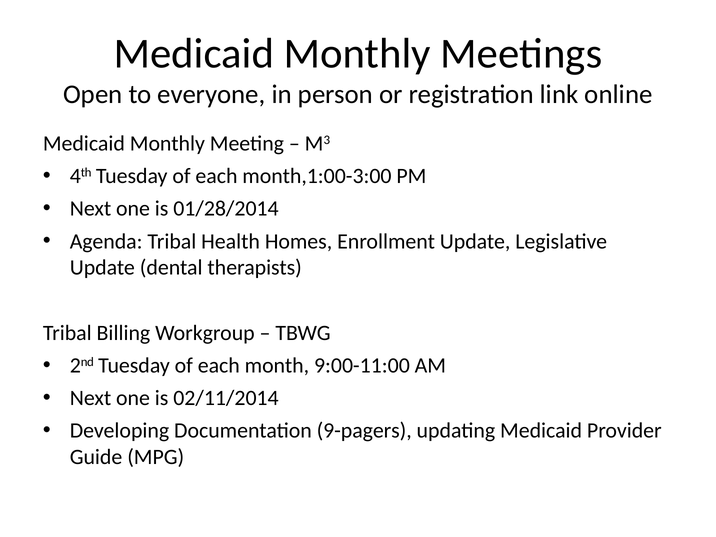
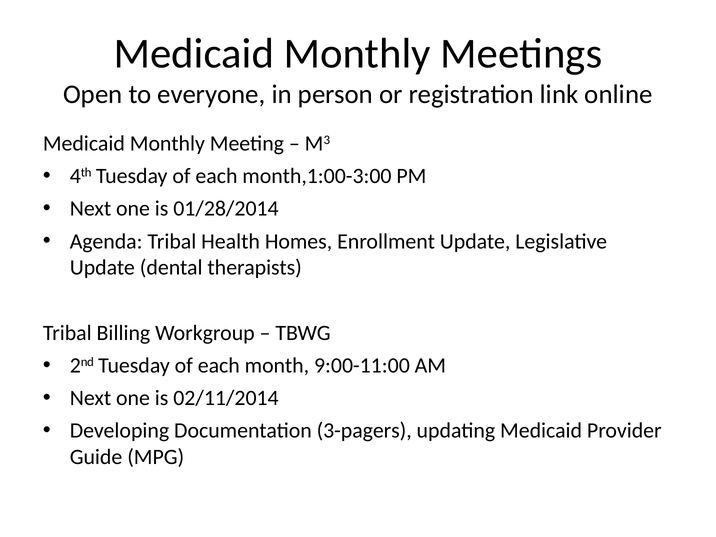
9-pagers: 9-pagers -> 3-pagers
